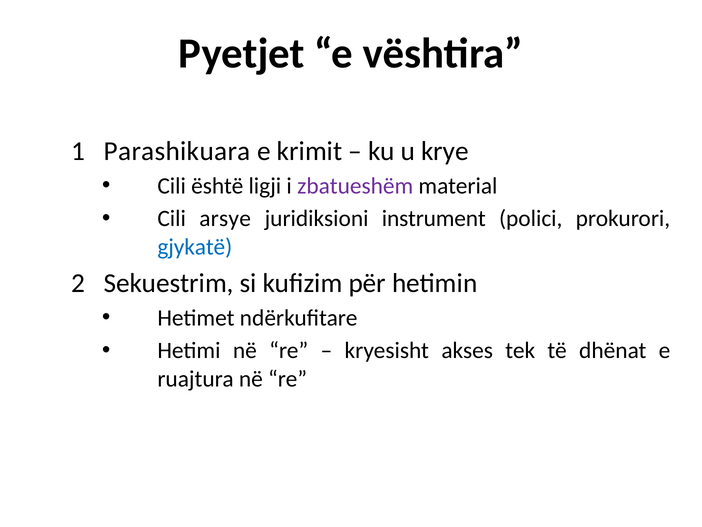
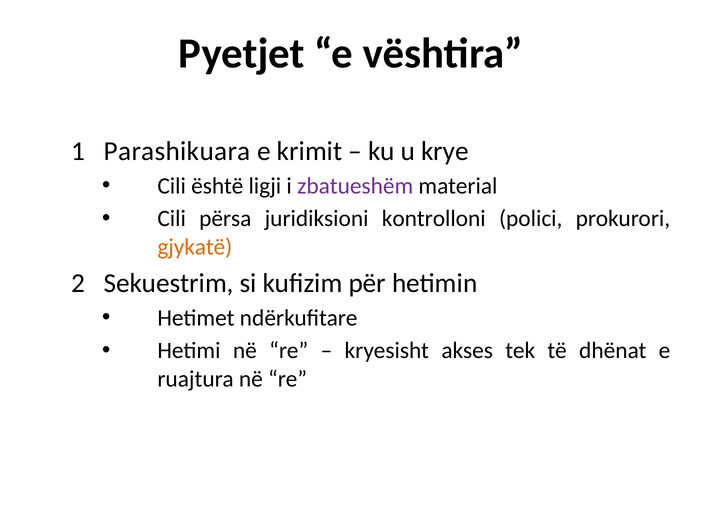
arsye: arsye -> përsa
instrument: instrument -> kontrolloni
gjykatë colour: blue -> orange
